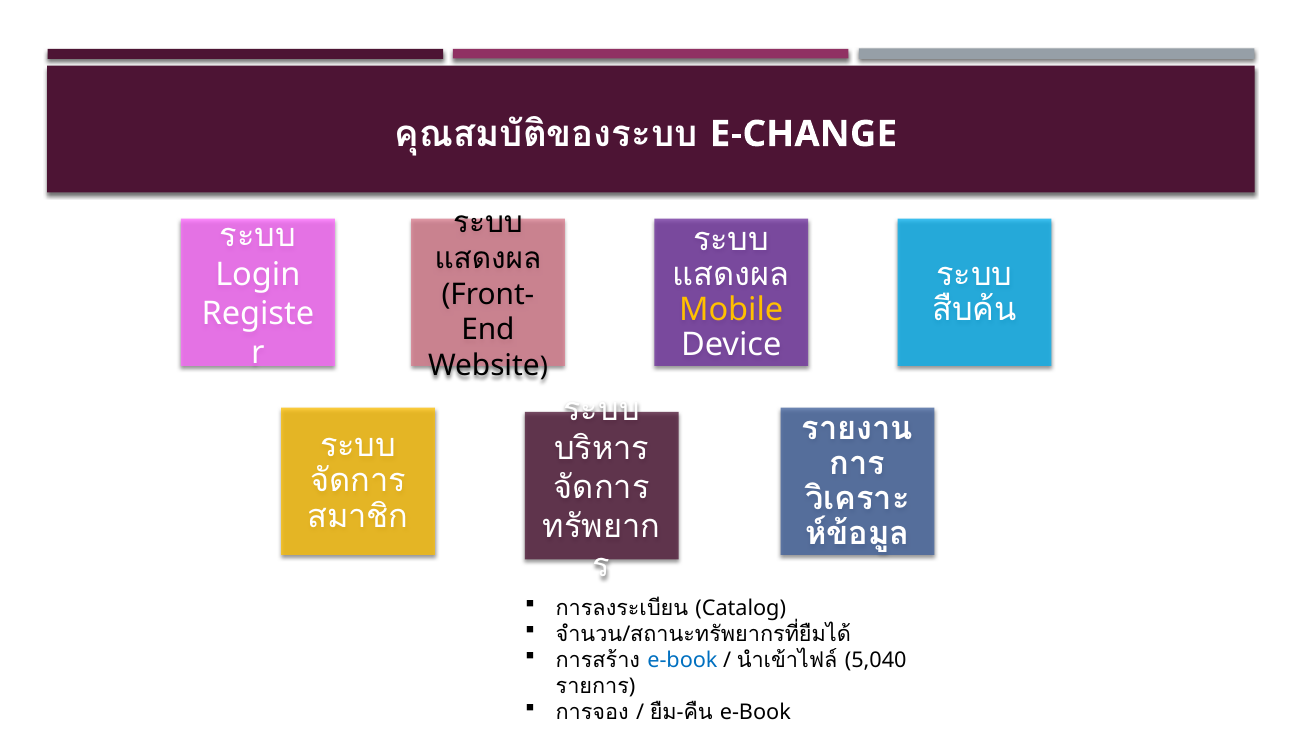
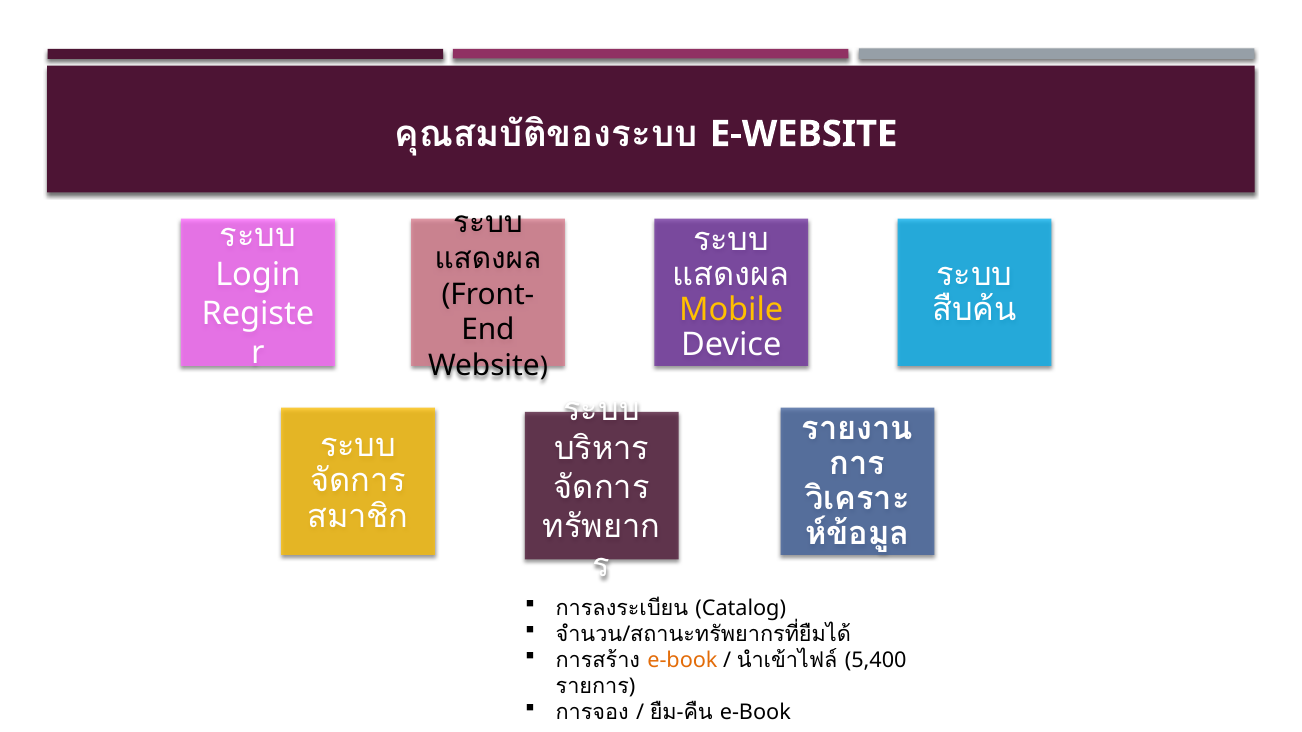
E-CHANGE: E-CHANGE -> E-WEBSITE
e-book at (682, 660) colour: blue -> orange
5,040: 5,040 -> 5,400
